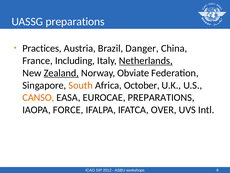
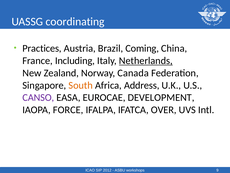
UASSG preparations: preparations -> coordinating
Danger: Danger -> Coming
Zealand underline: present -> none
Obviate: Obviate -> Canada
October: October -> Address
CANSO colour: orange -> purple
EUROCAE PREPARATIONS: PREPARATIONS -> DEVELOPMENT
